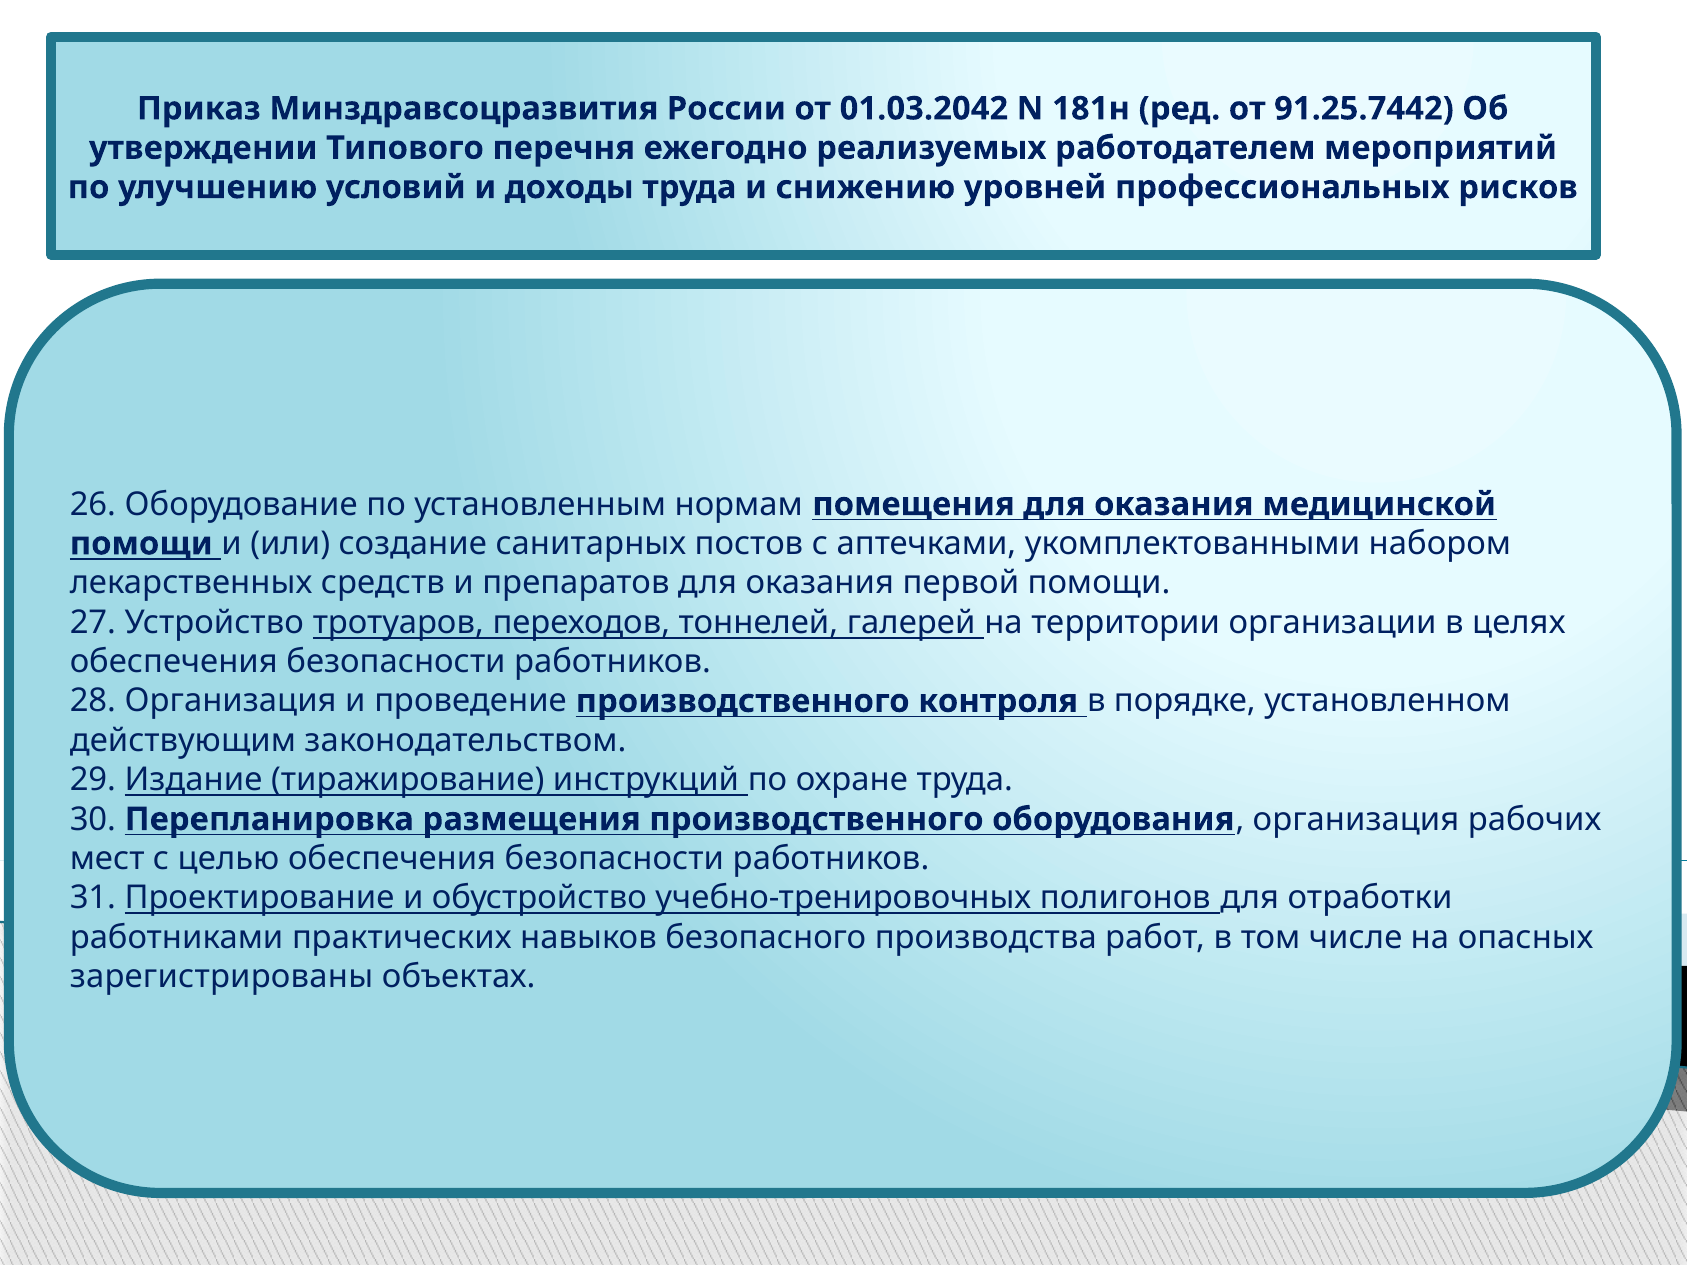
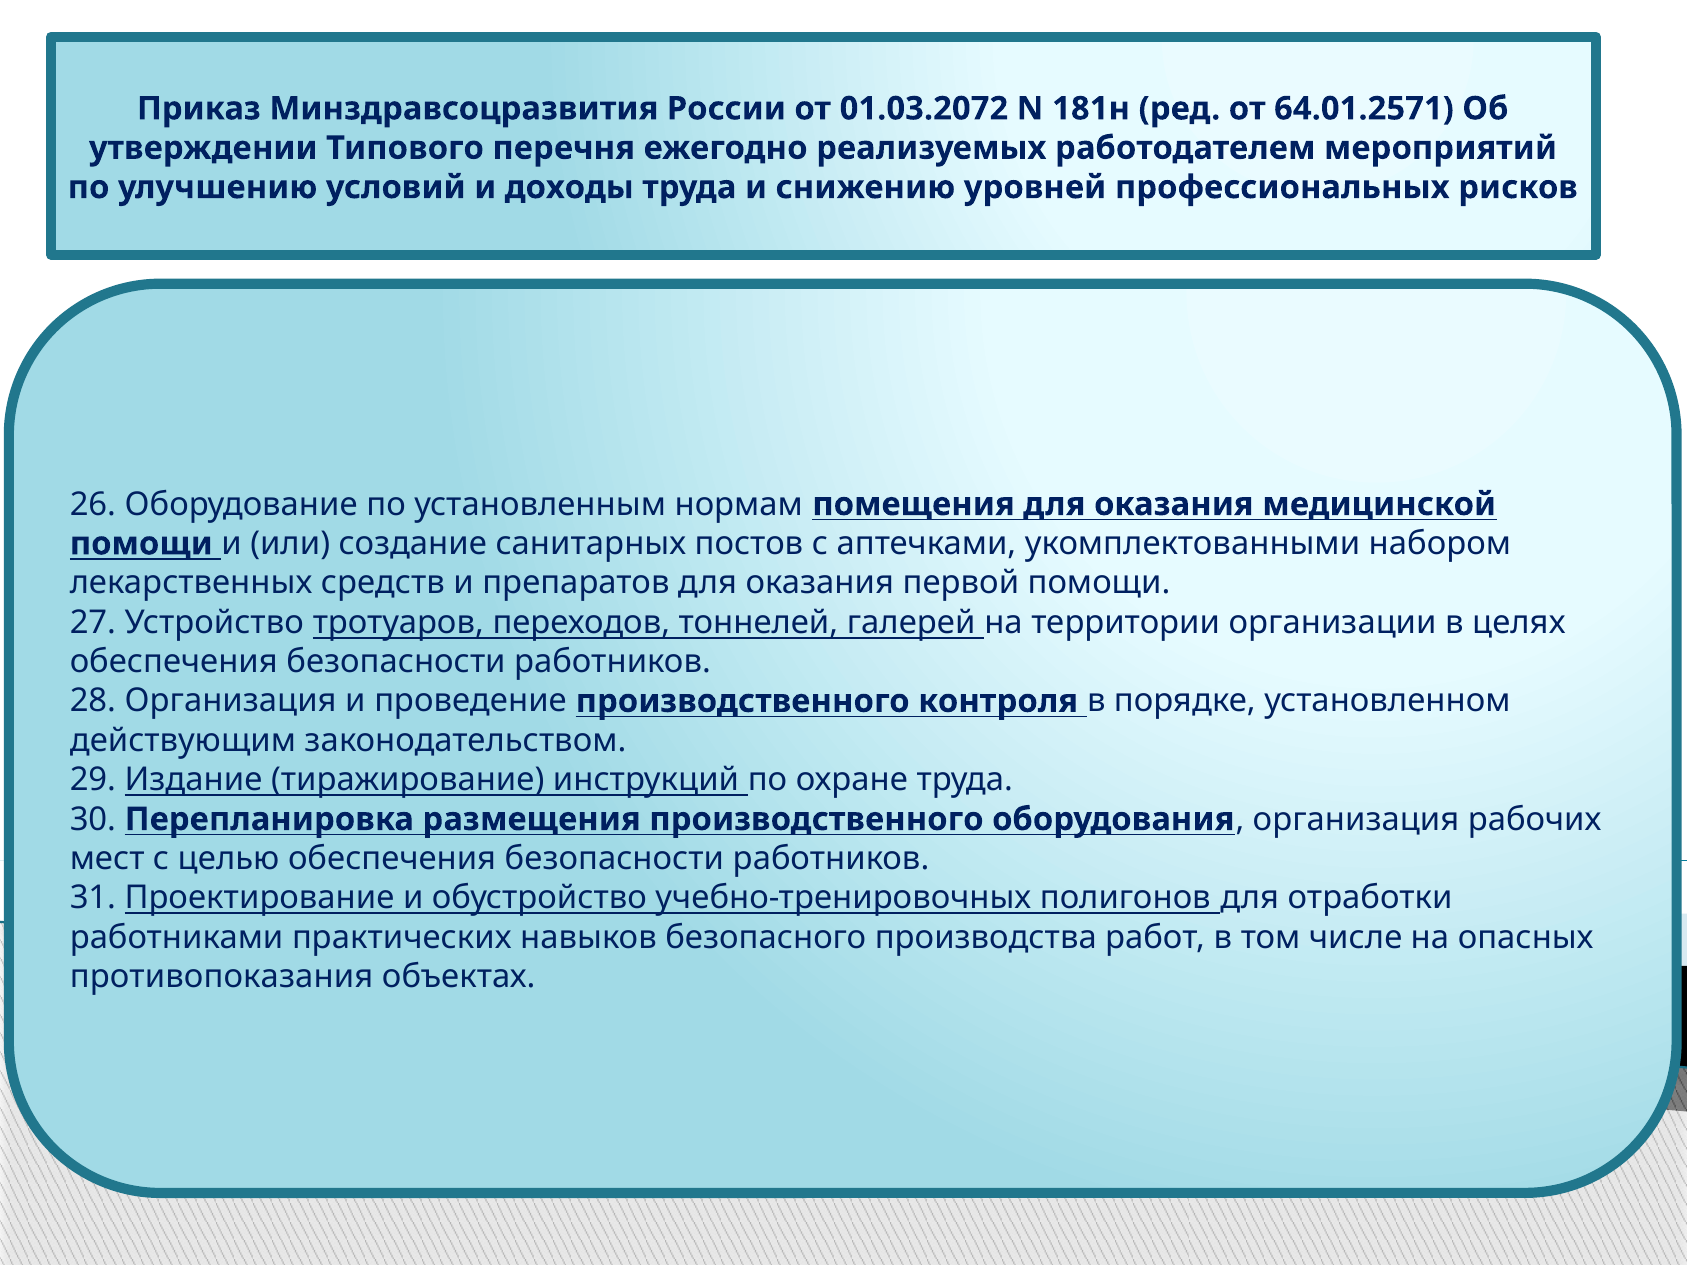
01.03.2042: 01.03.2042 -> 01.03.2072
91.25.7442: 91.25.7442 -> 64.01.2571
зарегистрированы: зарегистрированы -> противопоказания
